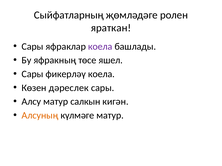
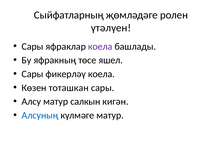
яраткан: яраткан -> үтәлүен
дәреслек: дәреслек -> тоташкан
Алсуның colour: orange -> blue
